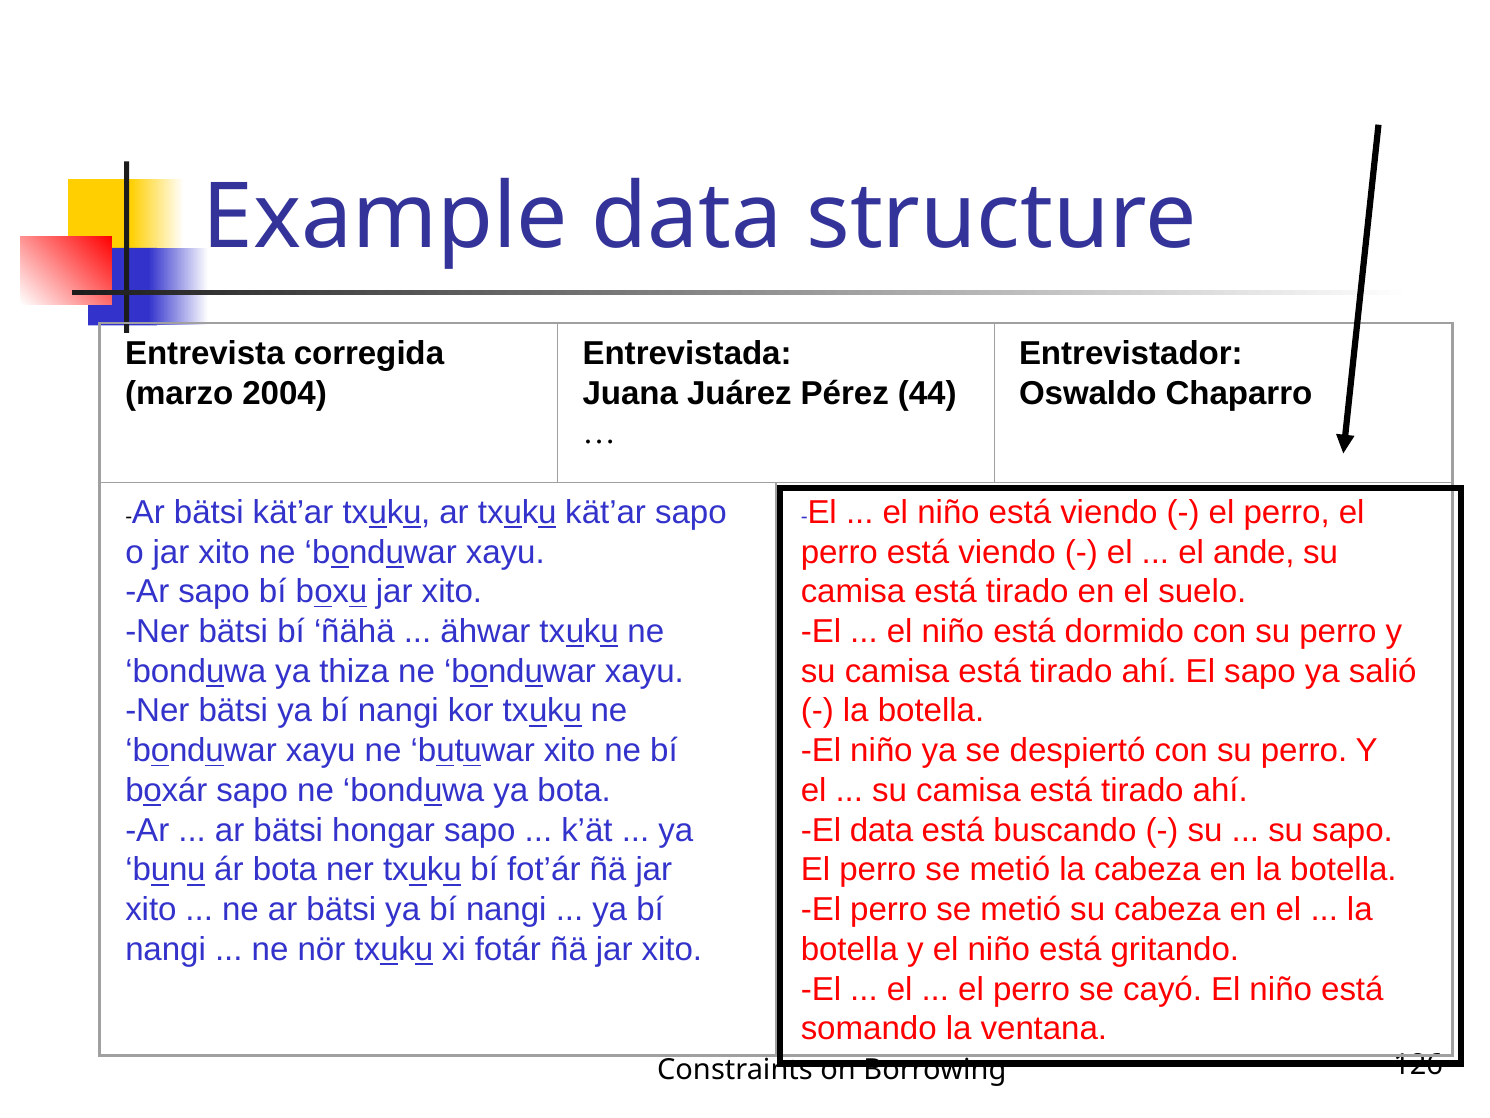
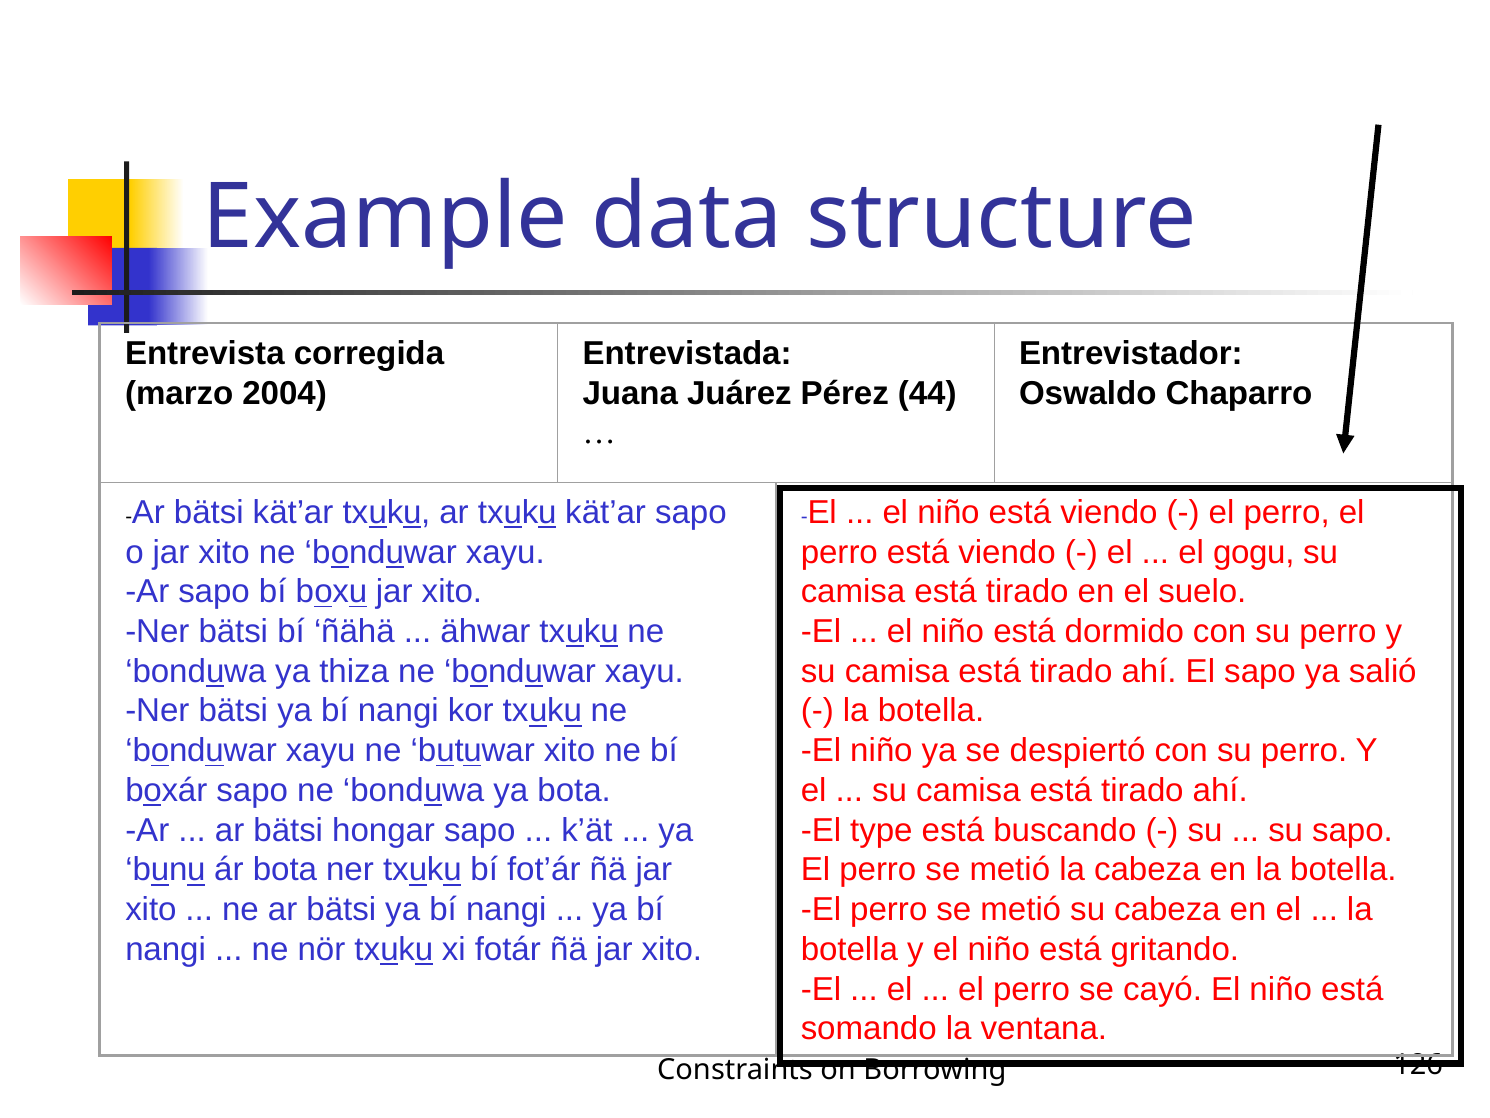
ande: ande -> gogu
El data: data -> type
